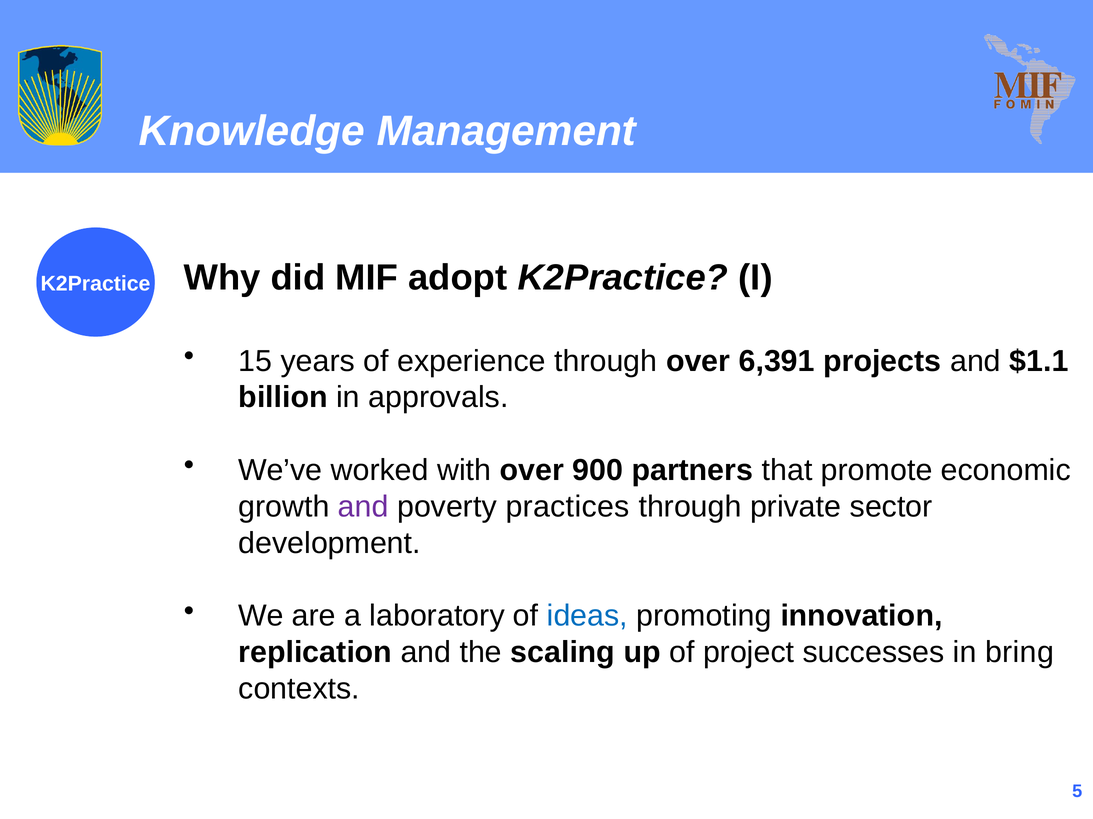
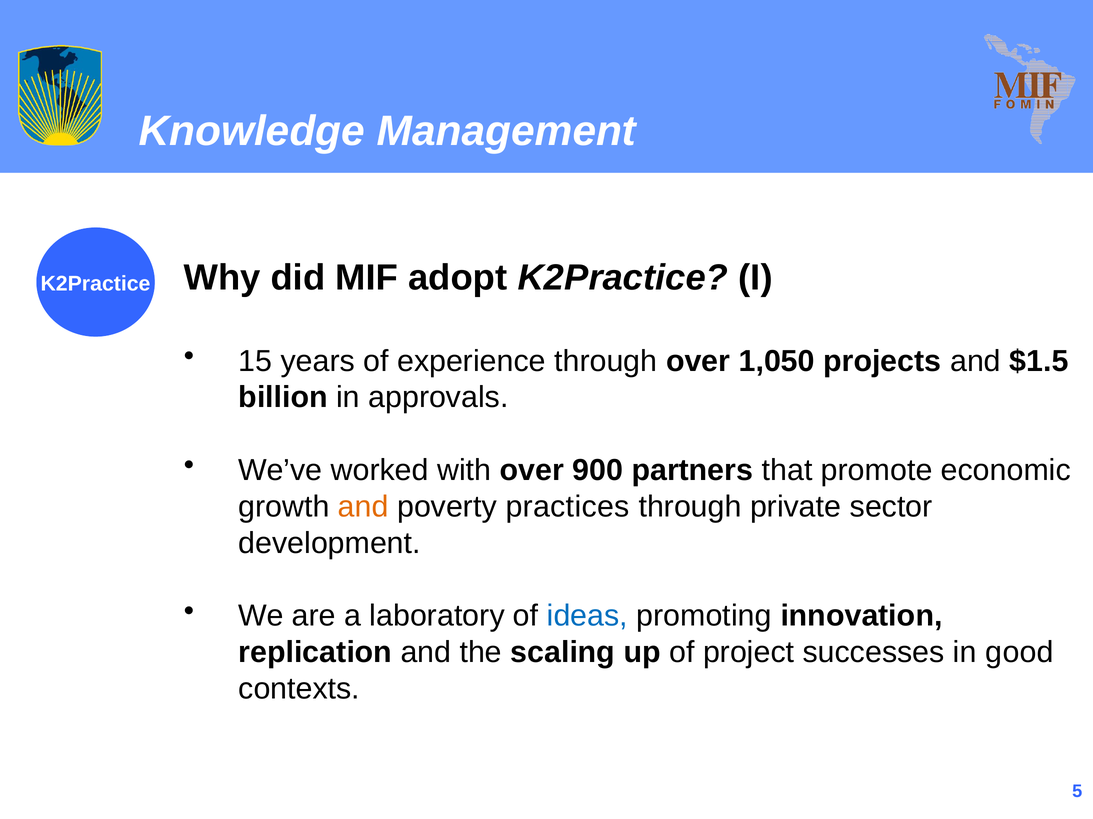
6,391: 6,391 -> 1,050
$1.1: $1.1 -> $1.5
and at (363, 507) colour: purple -> orange
bring: bring -> good
